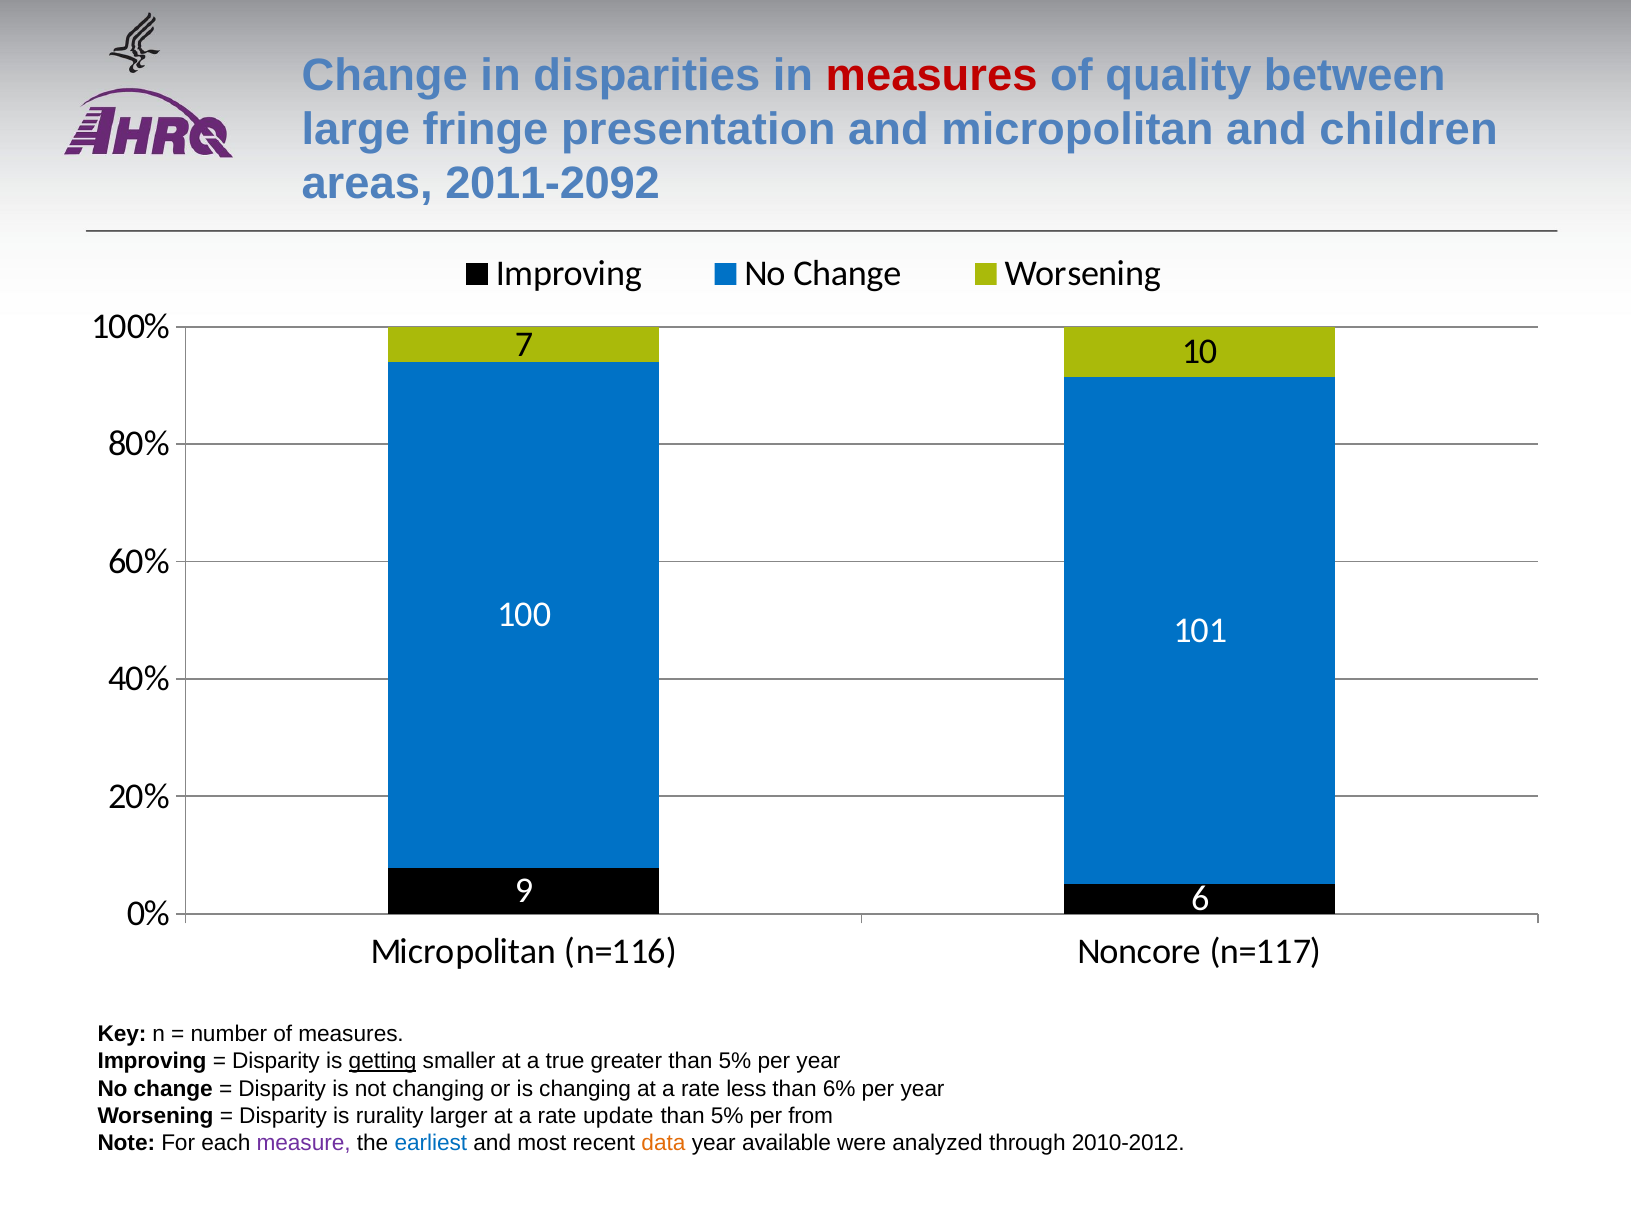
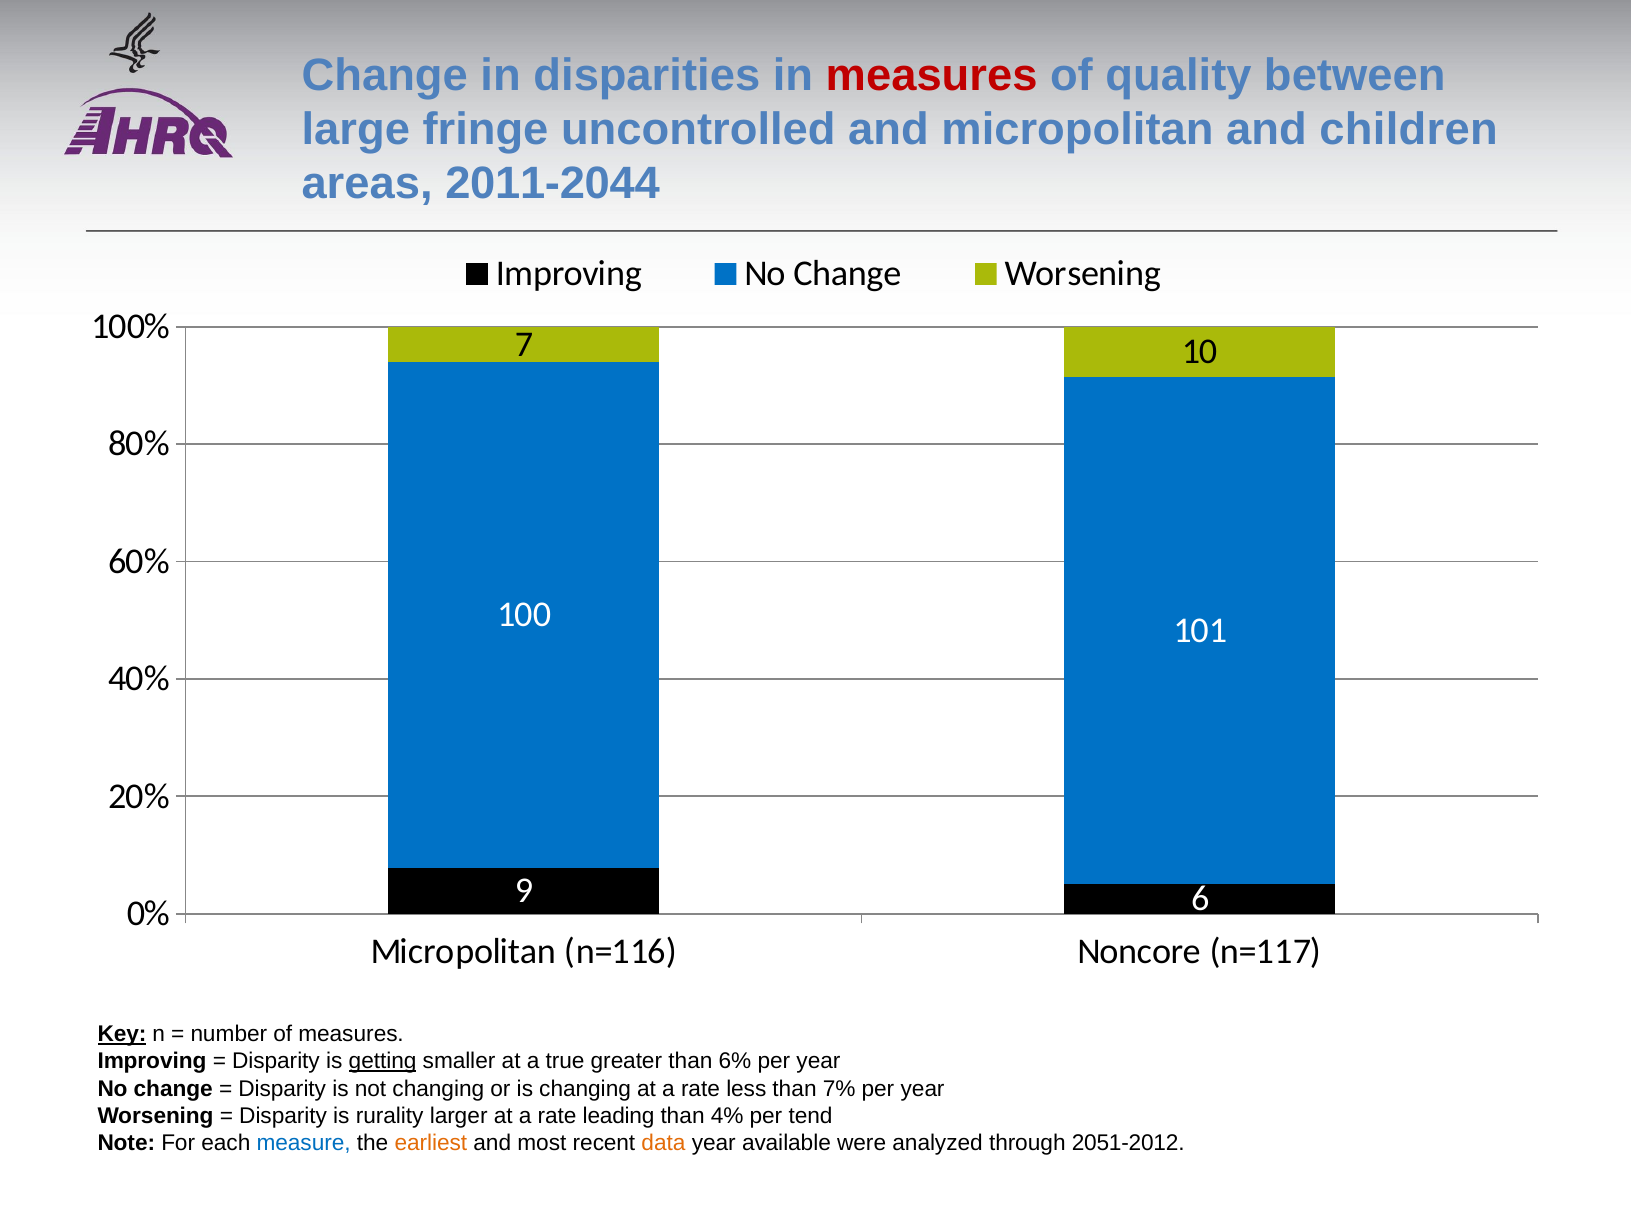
presentation: presentation -> uncontrolled
2011-2092: 2011-2092 -> 2011-2044
Key underline: none -> present
greater than 5%: 5% -> 6%
6%: 6% -> 7%
update: update -> leading
5% at (727, 1116): 5% -> 4%
from: from -> tend
measure colour: purple -> blue
earliest colour: blue -> orange
2010-2012: 2010-2012 -> 2051-2012
